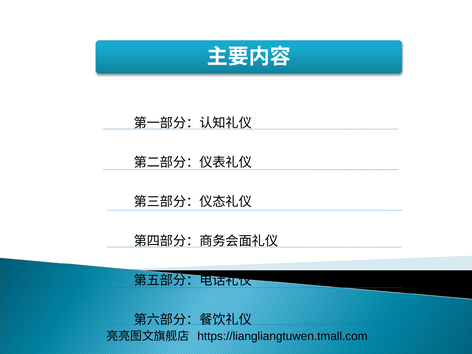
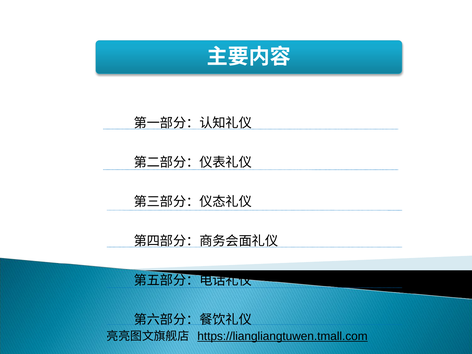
https://liangliangtuwen.tmall.com underline: none -> present
